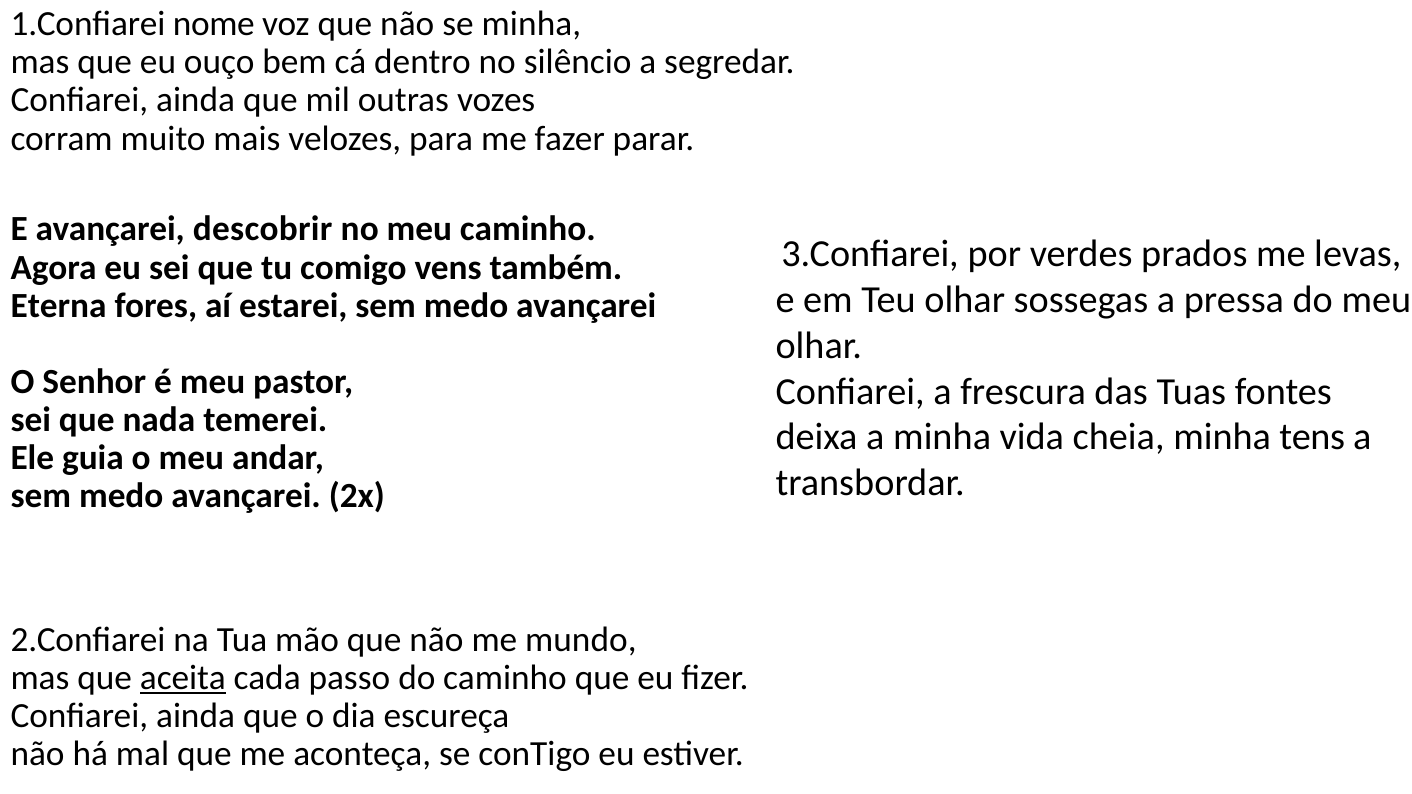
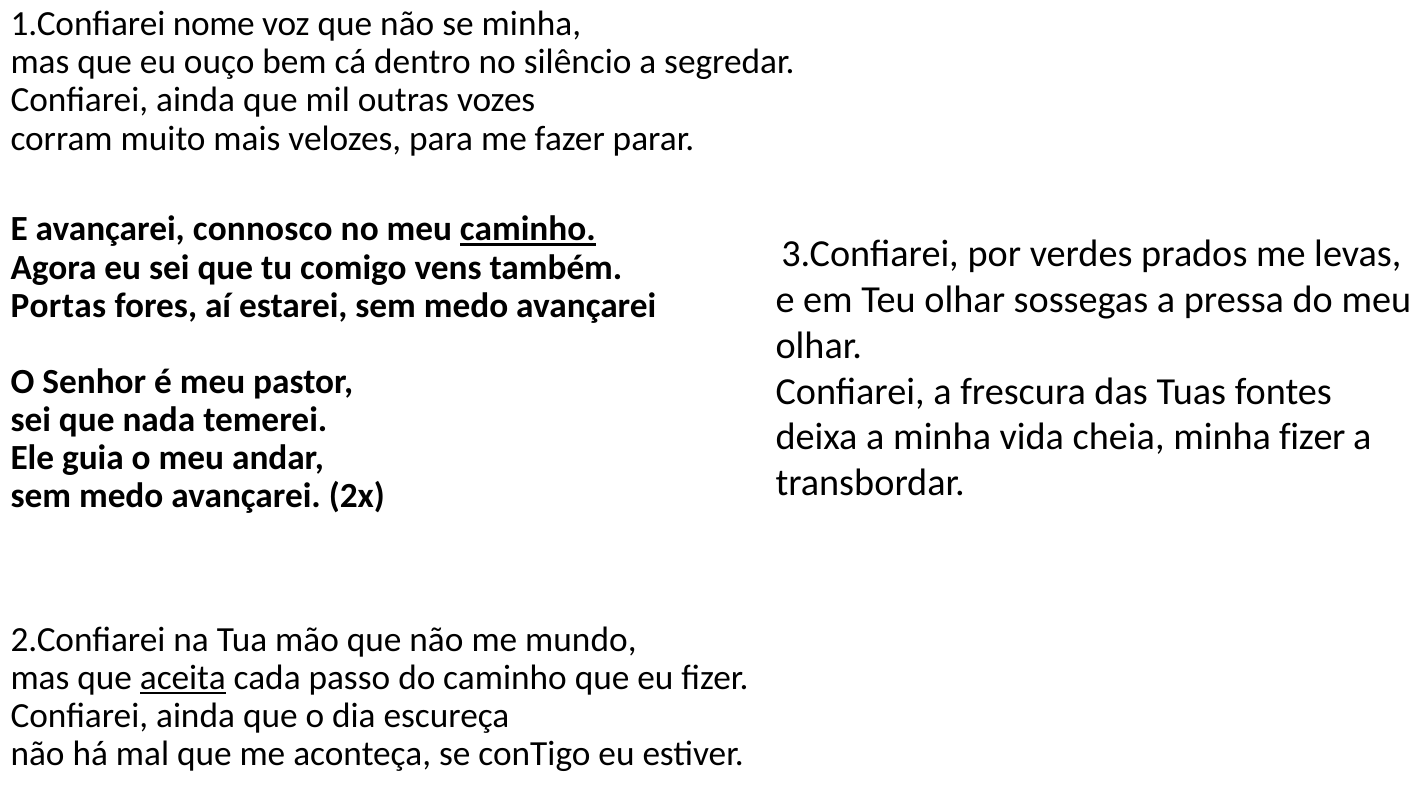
descobrir: descobrir -> connosco
caminho at (528, 229) underline: none -> present
Eterna: Eterna -> Portas
minha tens: tens -> fizer
